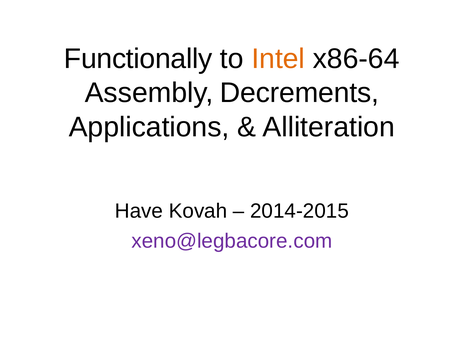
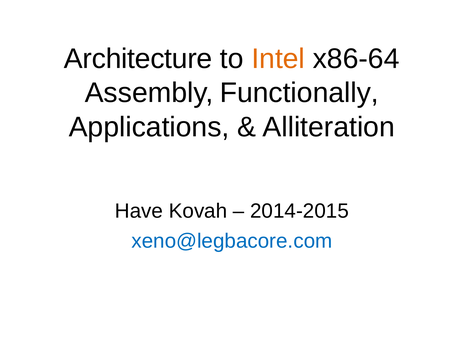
Functionally: Functionally -> Architecture
Decrements: Decrements -> Functionally
xeno@legbacore.com colour: purple -> blue
